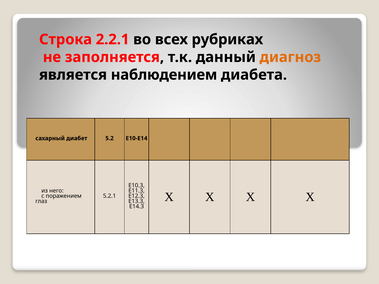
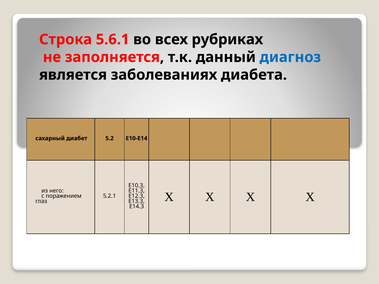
2.2.1: 2.2.1 -> 5.6.1
диагноз colour: orange -> blue
наблюдением: наблюдением -> заболеваниях
